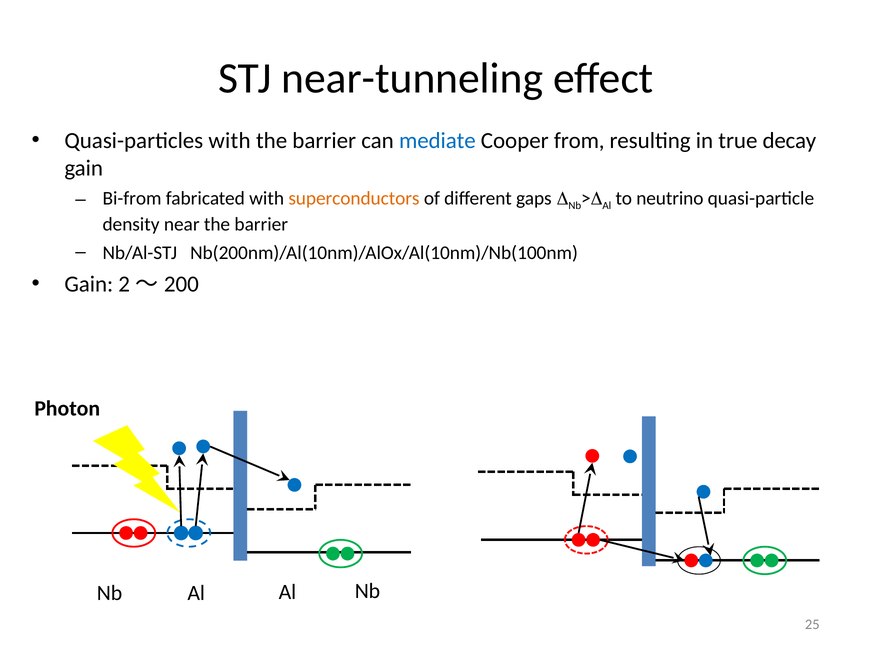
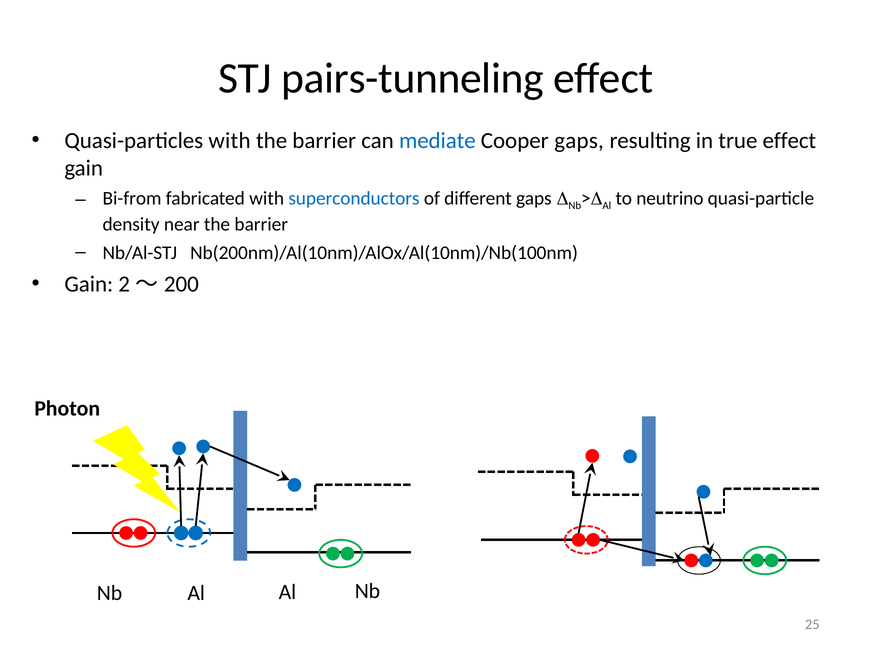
near-tunneling: near-tunneling -> pairs-tunneling
Cooper from: from -> gaps
true decay: decay -> effect
superconductors colour: orange -> blue
